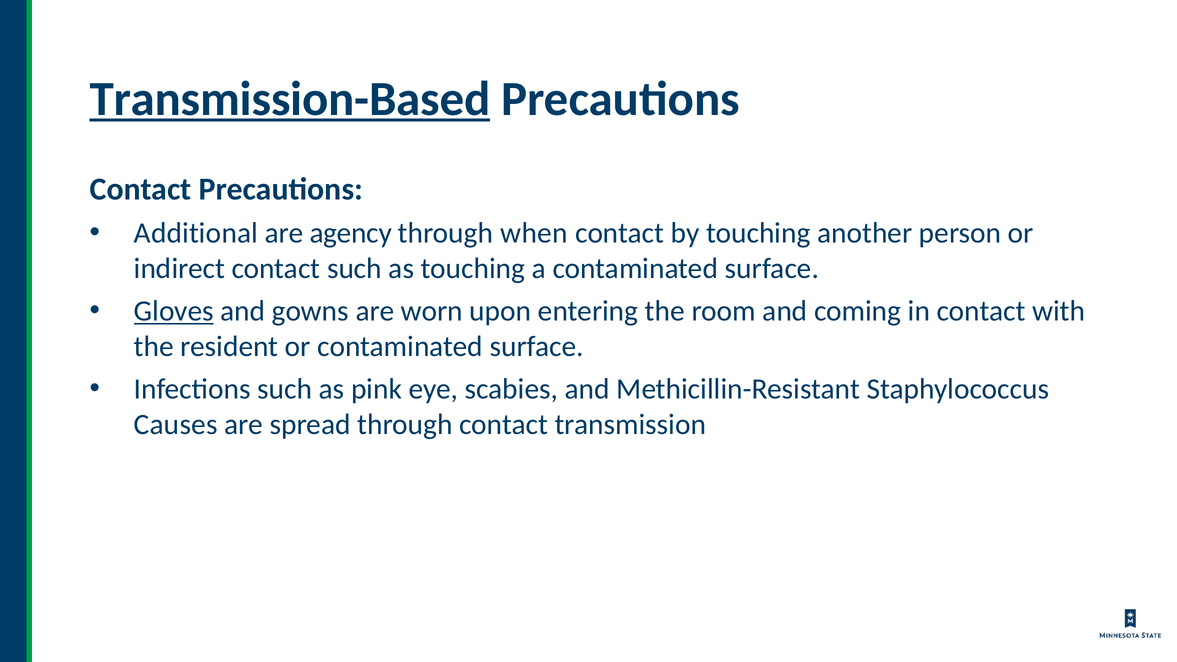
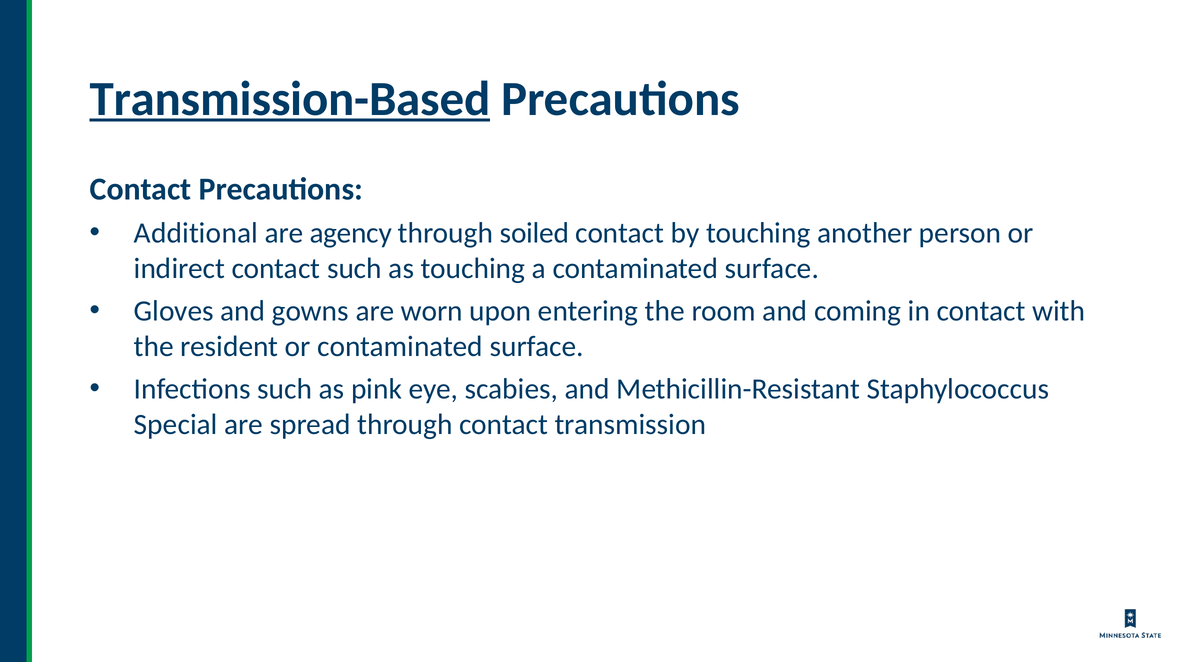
when: when -> soiled
Gloves underline: present -> none
Causes: Causes -> Special
